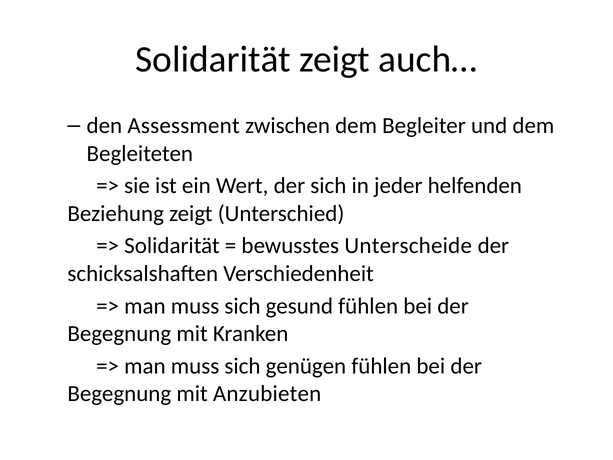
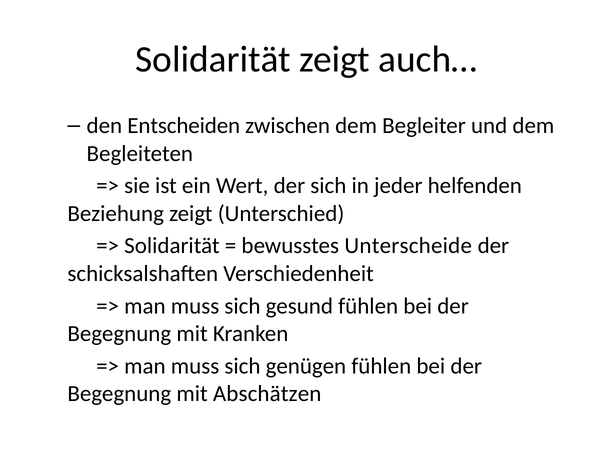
Assessment: Assessment -> Entscheiden
Anzubieten: Anzubieten -> Abschätzen
